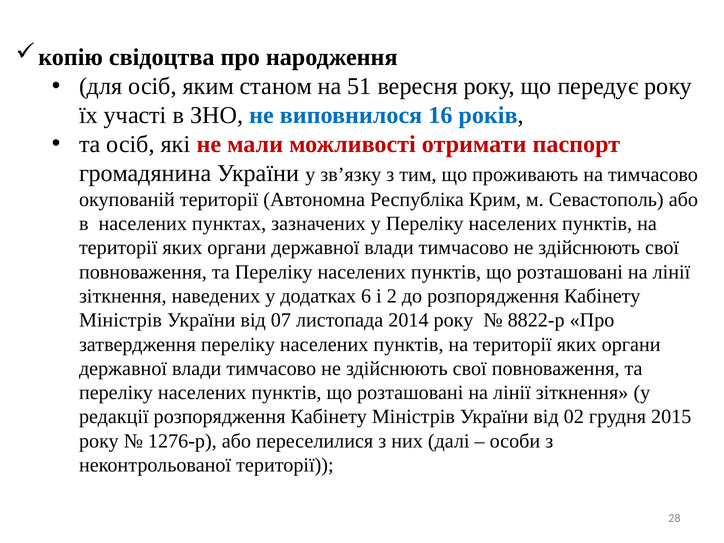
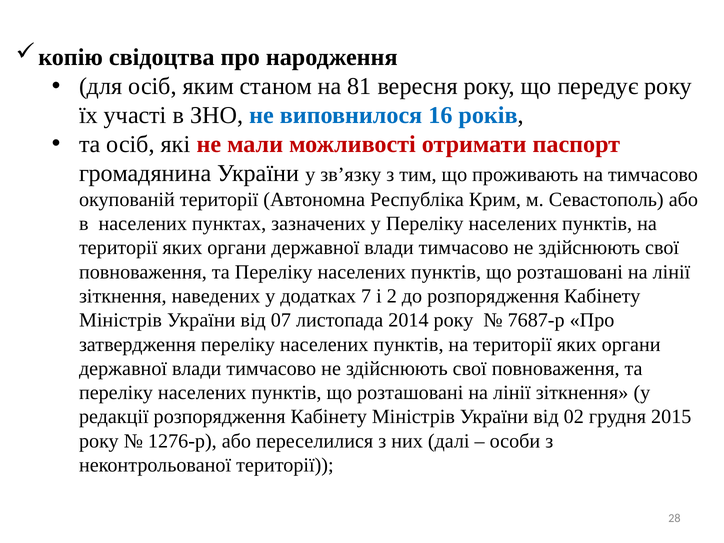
51: 51 -> 81
6: 6 -> 7
8822-р: 8822-р -> 7687-р
